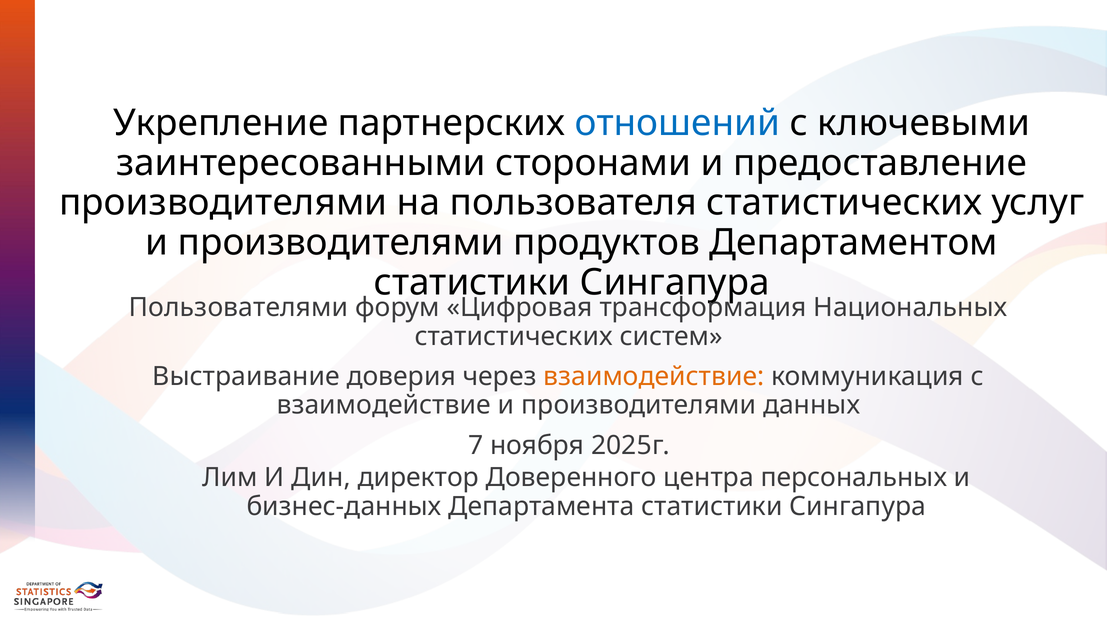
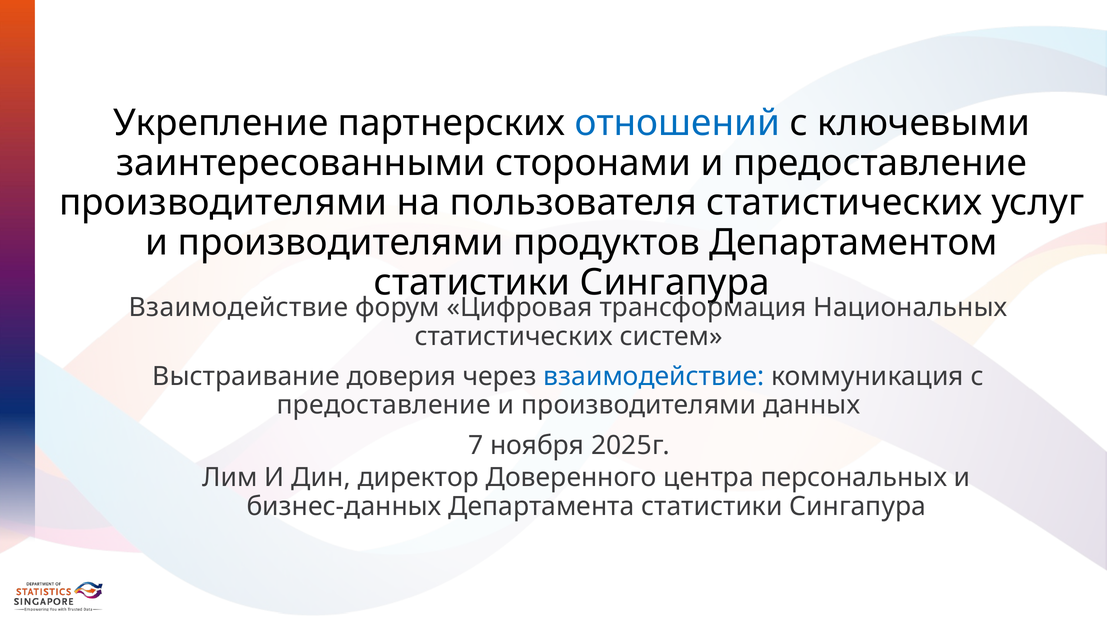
Пользователями at (239, 307): Пользователями -> Взаимодействие
взаимодействие at (654, 376) colour: orange -> blue
взаимодействие at (384, 405): взаимодействие -> предоставление
